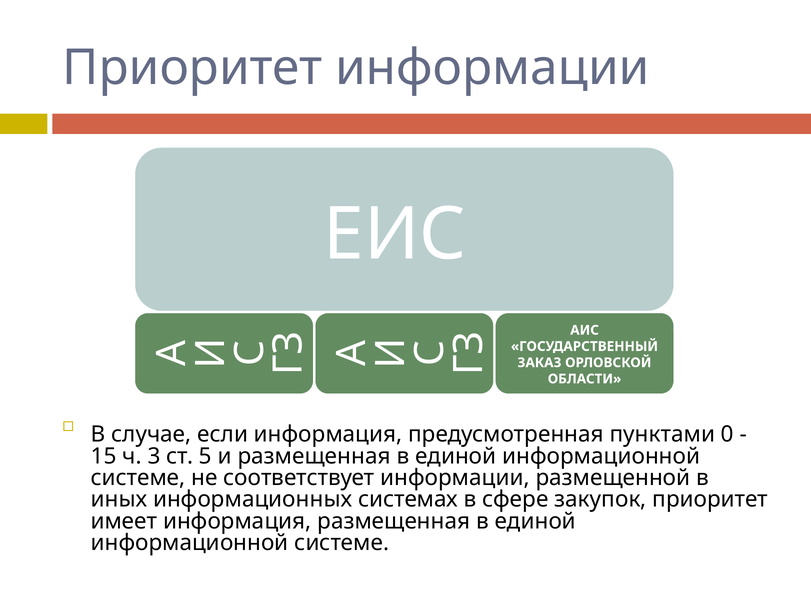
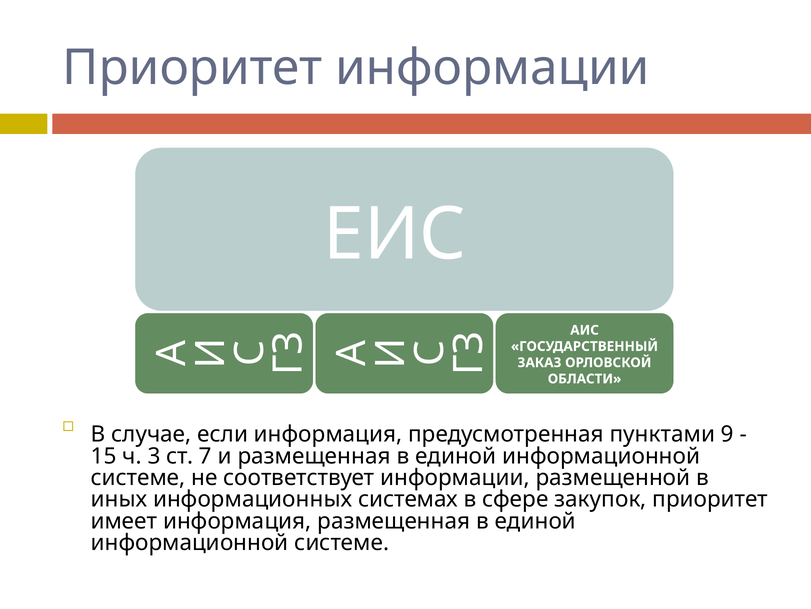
0: 0 -> 9
5: 5 -> 7
